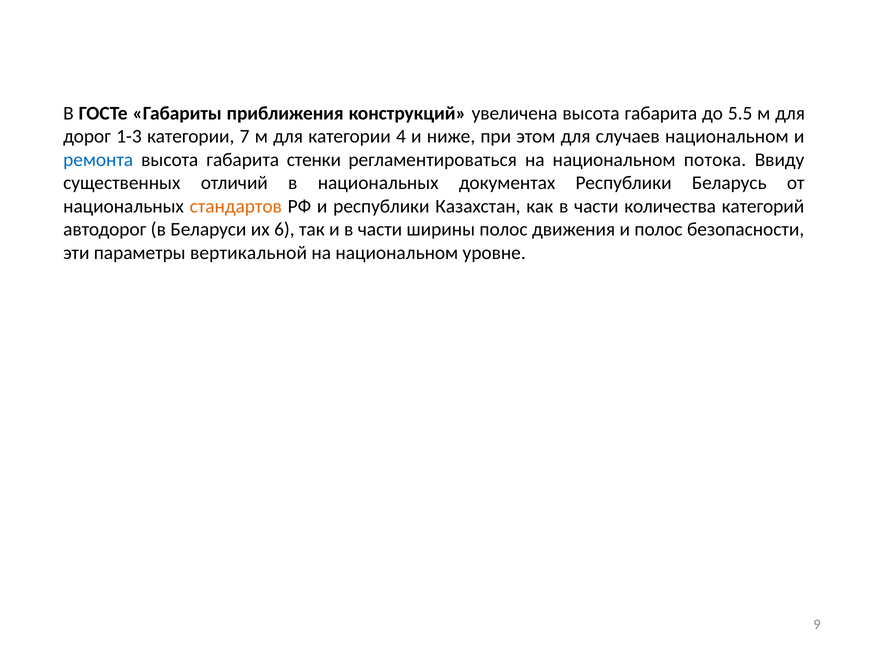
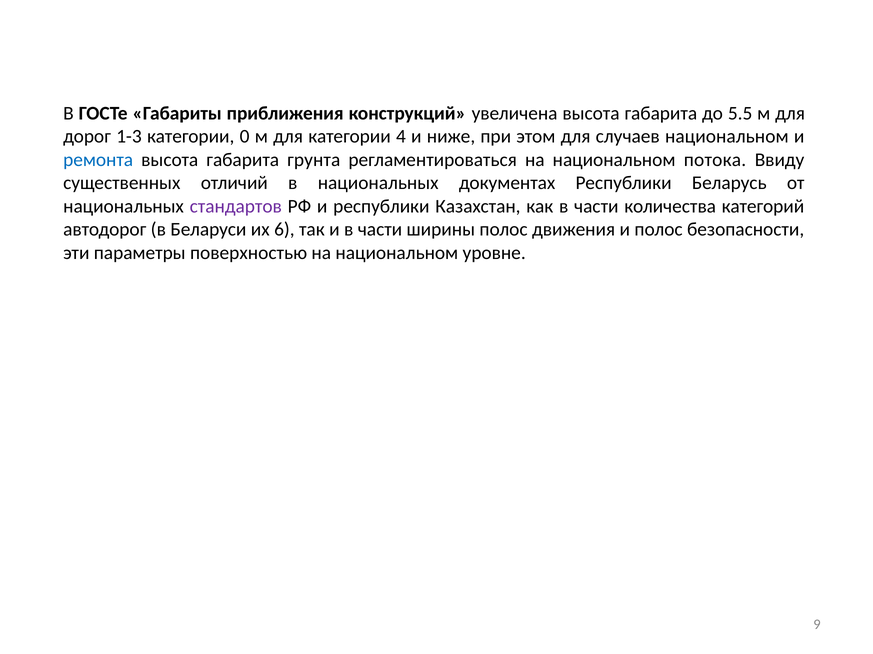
7: 7 -> 0
стенки: стенки -> грунта
стандартов colour: orange -> purple
вертикальной: вертикальной -> поверхностью
